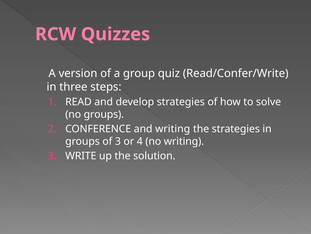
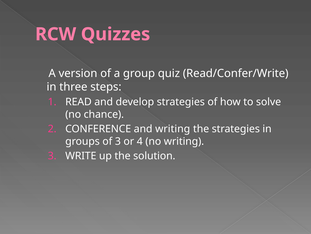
no groups: groups -> chance
